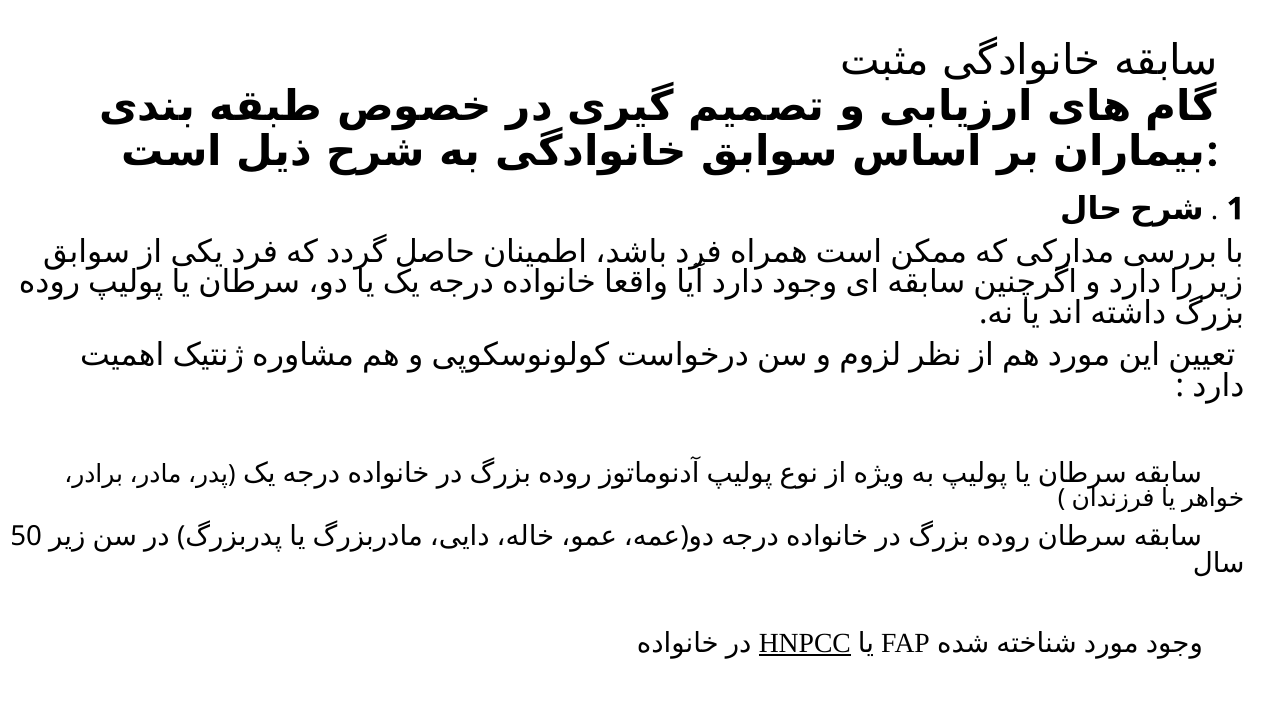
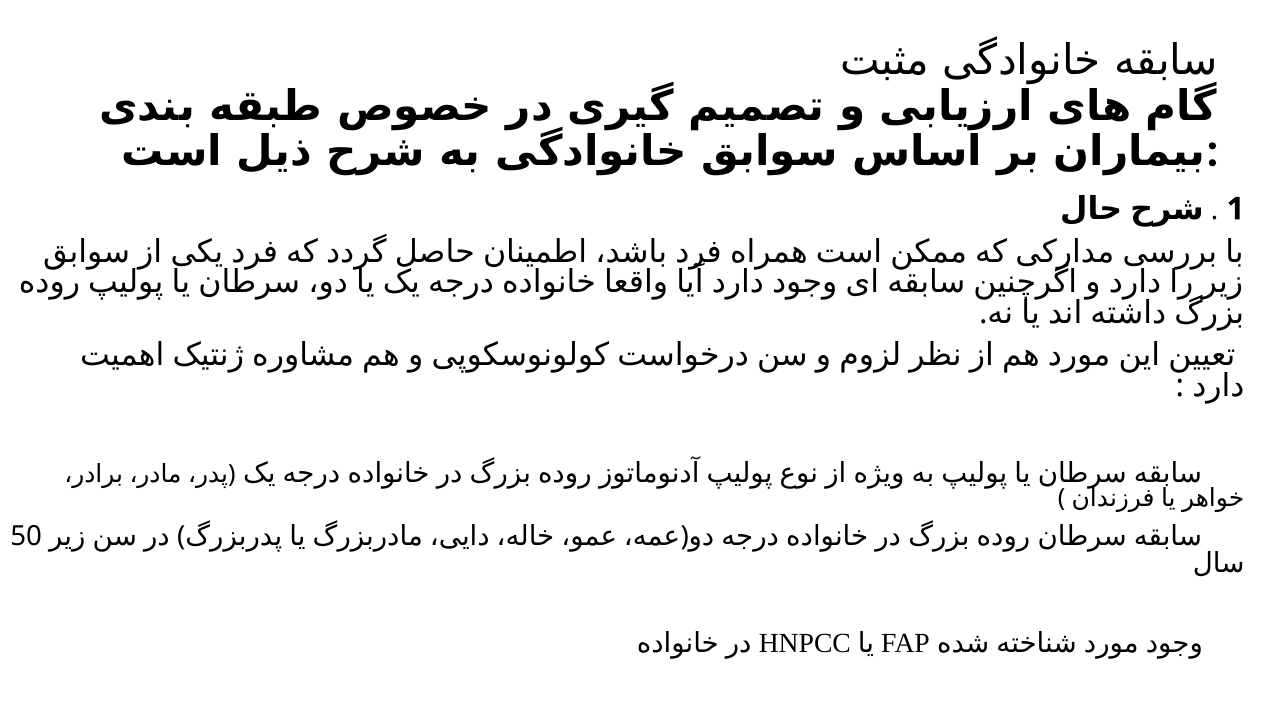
HNPCC underline: present -> none
